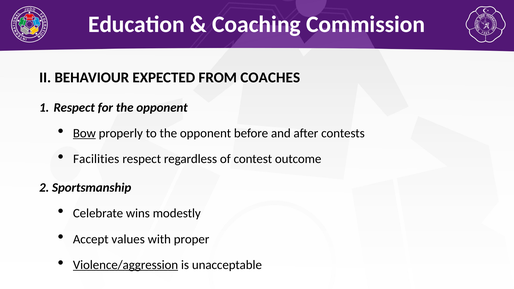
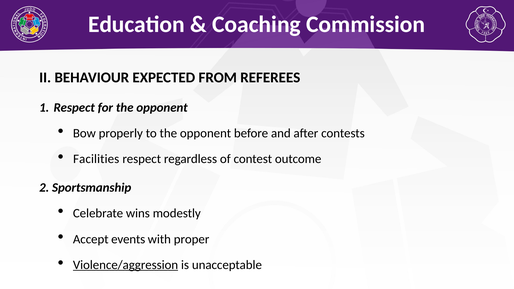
COACHES: COACHES -> REFEREES
Bow underline: present -> none
values: values -> events
